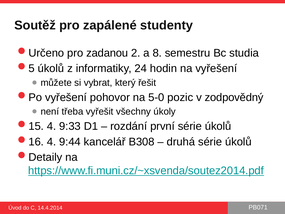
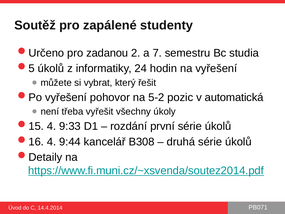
8: 8 -> 7
5-0: 5-0 -> 5-2
zodpovědný: zodpovědný -> automatická
